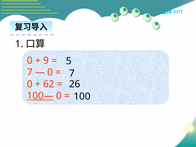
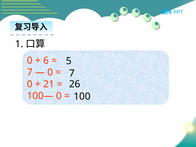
9: 9 -> 6
62: 62 -> 21
100— underline: present -> none
